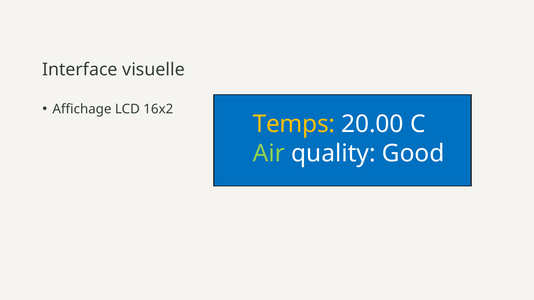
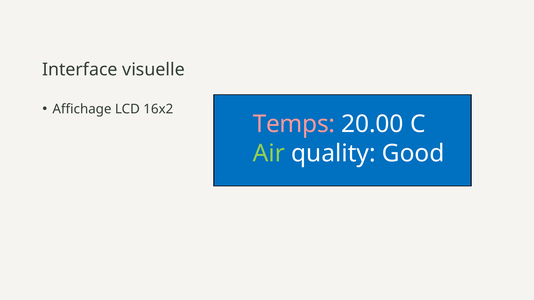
Temps colour: yellow -> pink
